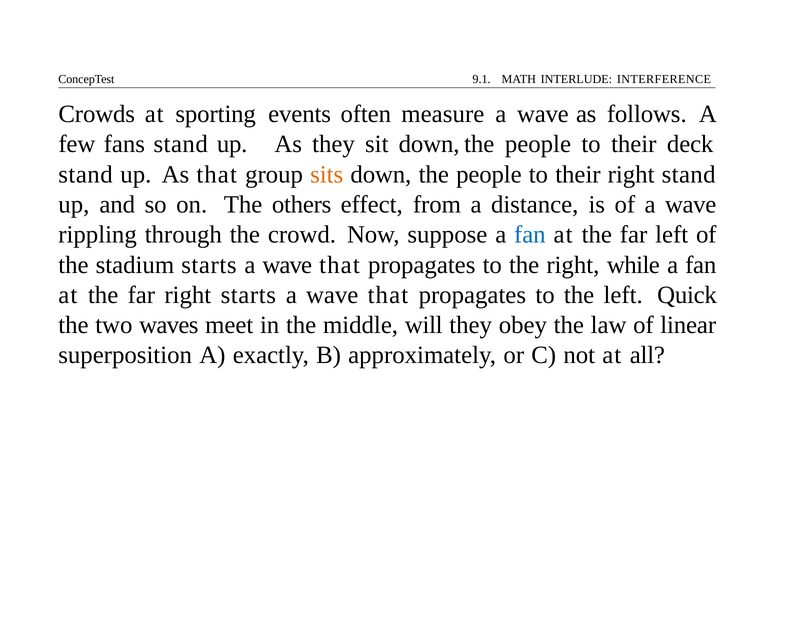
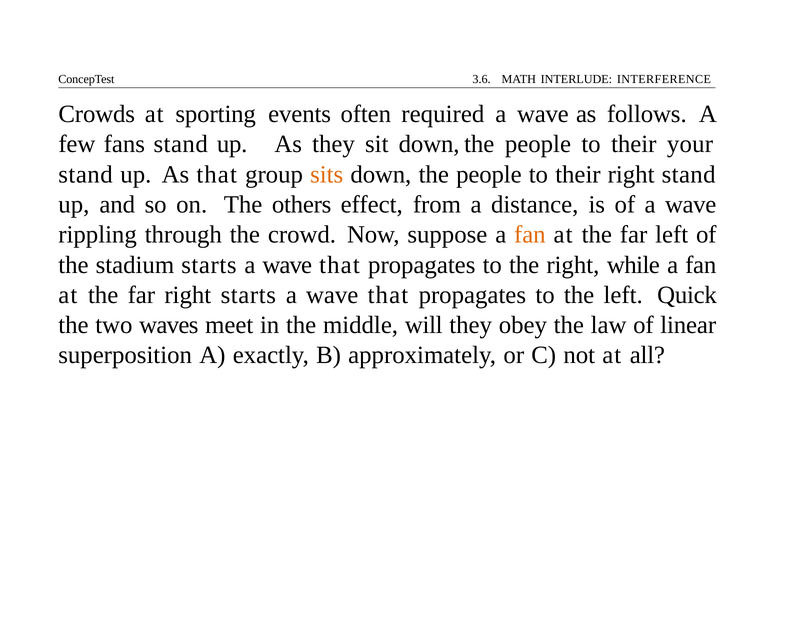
9.1: 9.1 -> 3.6
measure: measure -> required
deck: deck -> your
fan at (530, 235) colour: blue -> orange
